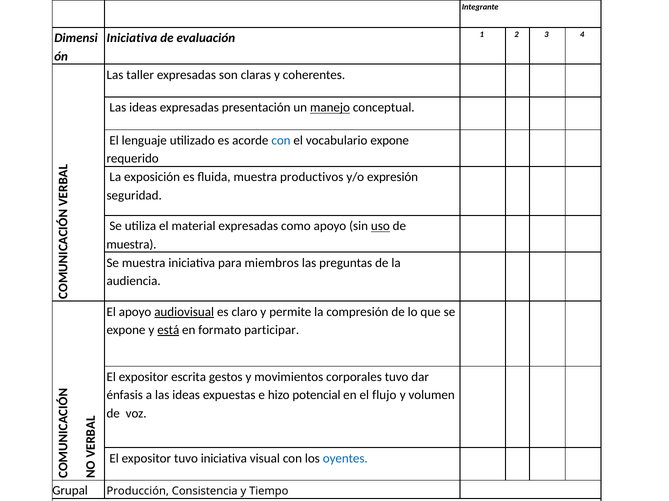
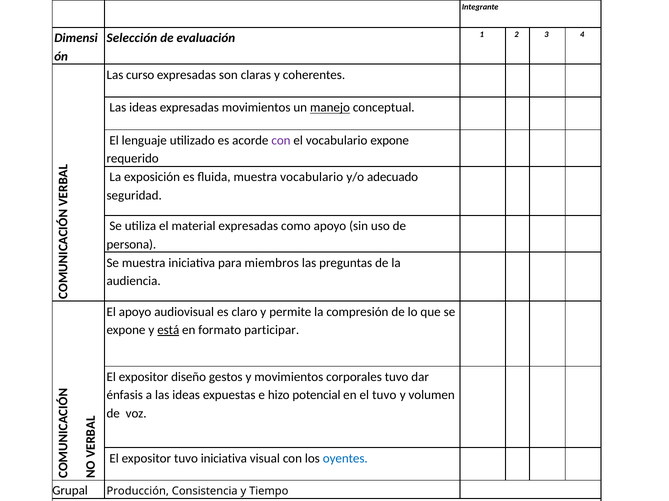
Iniciativa at (132, 38): Iniciativa -> Selección
taller: taller -> curso
expresadas presentación: presentación -> movimientos
con at (281, 141) colour: blue -> purple
muestra productivos: productivos -> vocabulario
expresión: expresión -> adecuado
uso underline: present -> none
muestra at (131, 245): muestra -> persona
audiovisual underline: present -> none
escrita: escrita -> diseño
el flujo: flujo -> tuvo
